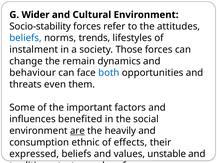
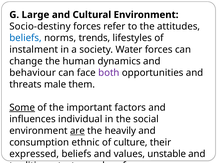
Wider: Wider -> Large
Socio-stability: Socio-stability -> Socio-destiny
Those: Those -> Water
remain: remain -> human
both colour: blue -> purple
even: even -> male
Some underline: none -> present
benefited: benefited -> individual
effects: effects -> culture
